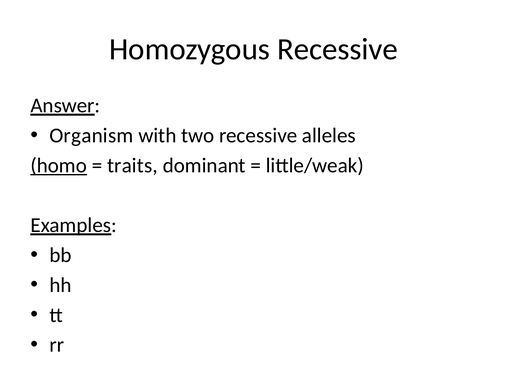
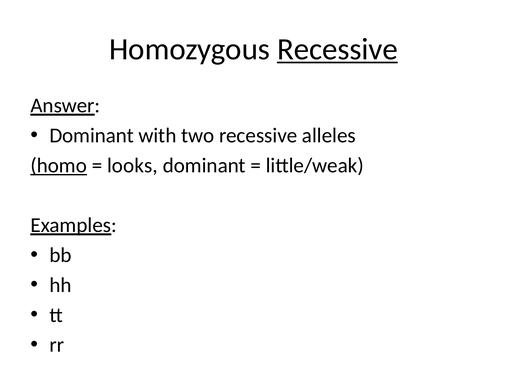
Recessive at (337, 49) underline: none -> present
Organism at (91, 135): Organism -> Dominant
traits: traits -> looks
